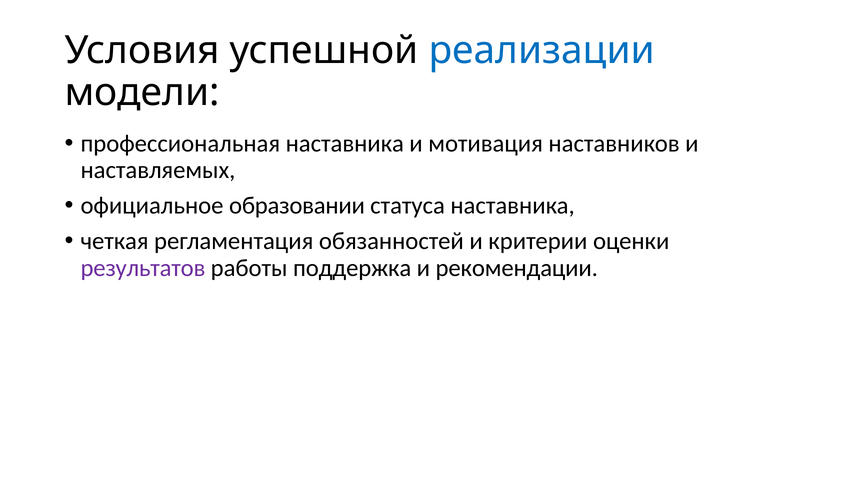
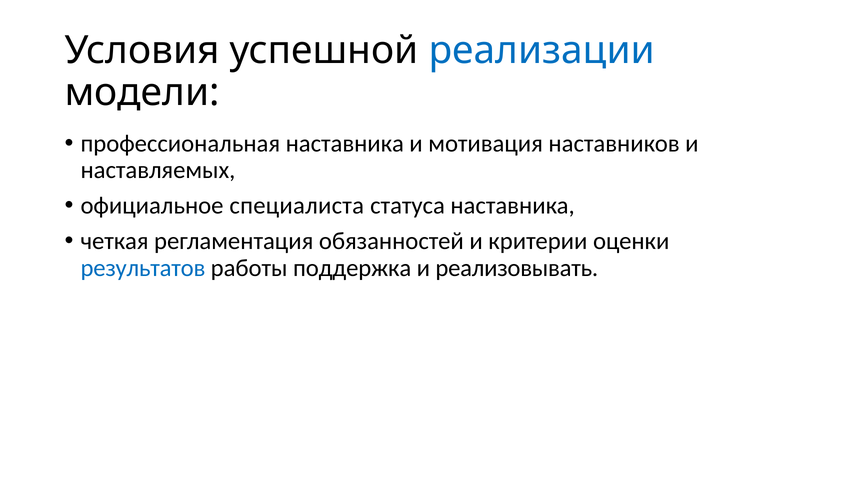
образовании: образовании -> специалиста
результатов colour: purple -> blue
рекомендации: рекомендации -> реализовывать
